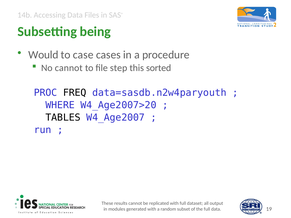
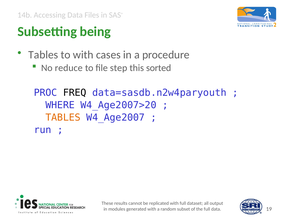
Would at (43, 55): Would -> Tables
to case: case -> with
No cannot: cannot -> reduce
TABLES at (63, 118) colour: black -> orange
